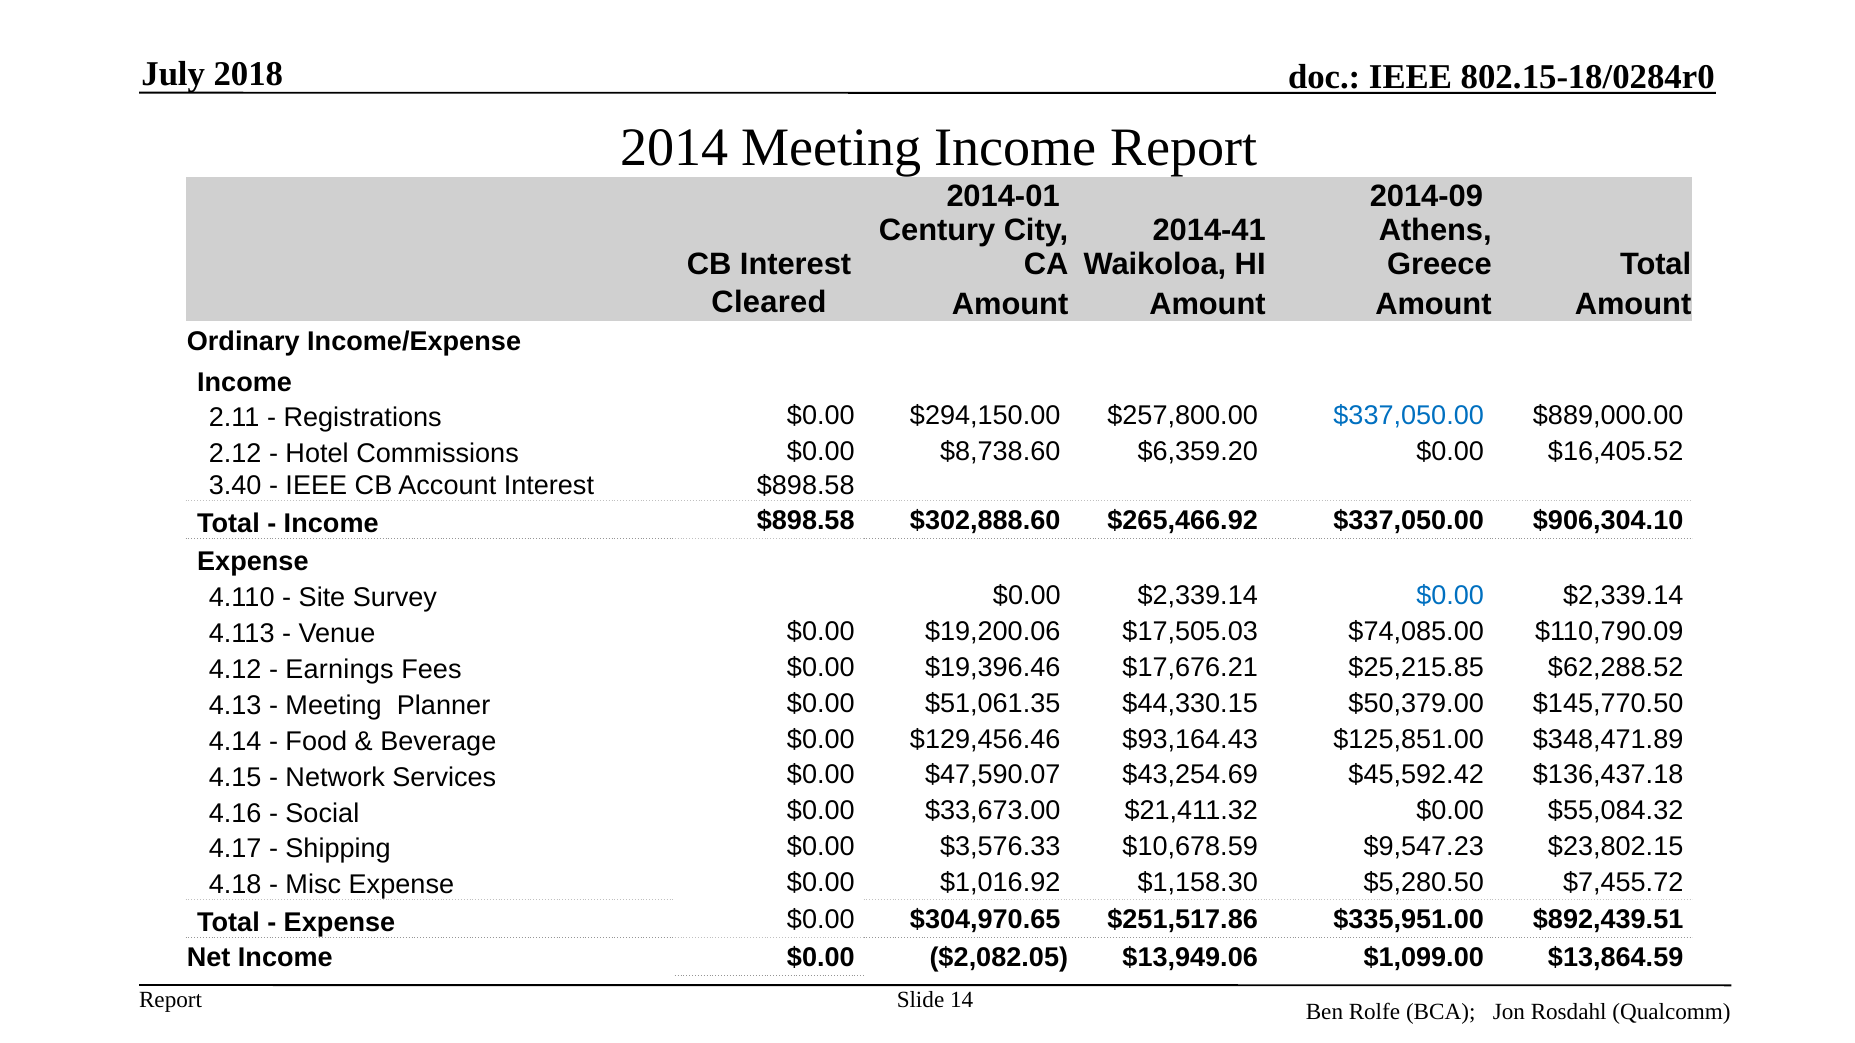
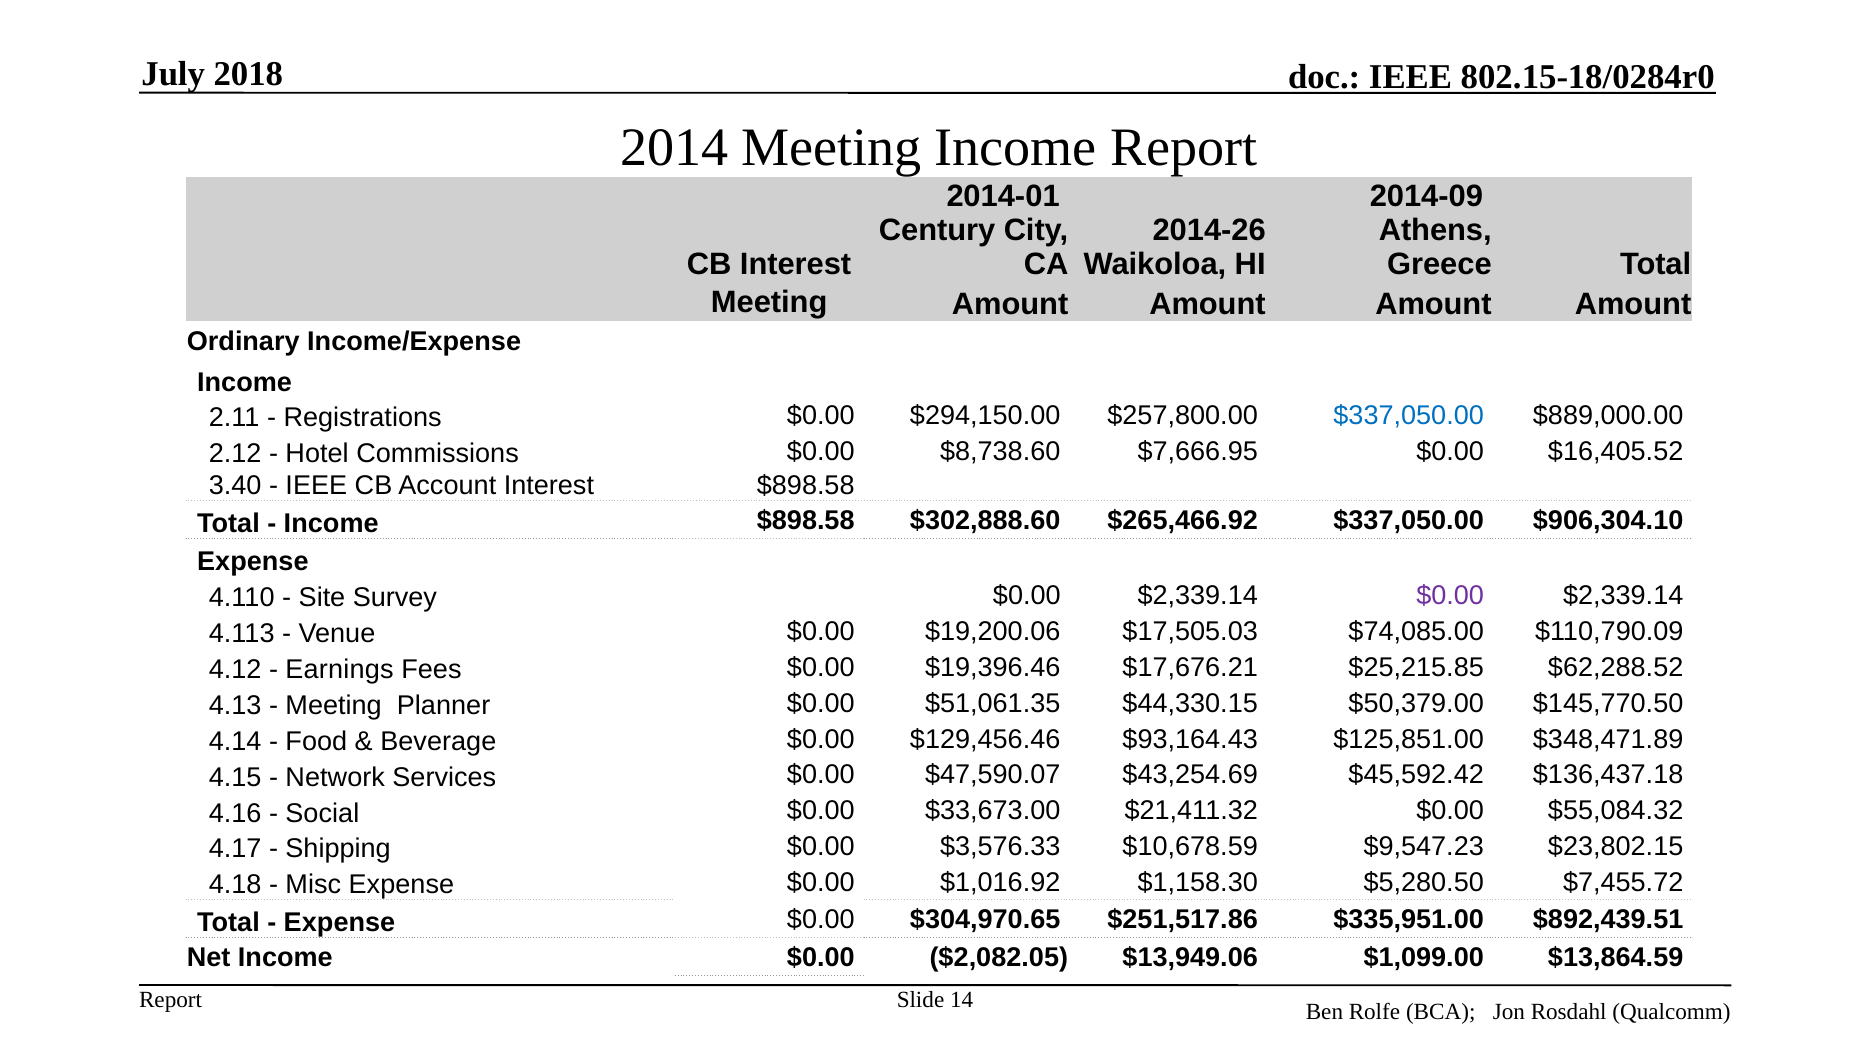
2014-41: 2014-41 -> 2014-26
Cleared at (769, 303): Cleared -> Meeting
$6,359.20: $6,359.20 -> $7,666.95
$0.00 at (1450, 596) colour: blue -> purple
